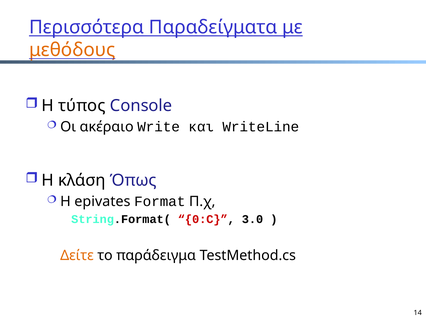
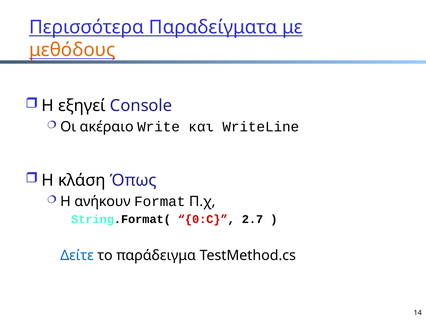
τύπος: τύπος -> εξηγεί
epivates: epivates -> ανήκουν
3.0: 3.0 -> 2.7
Δείτε colour: orange -> blue
